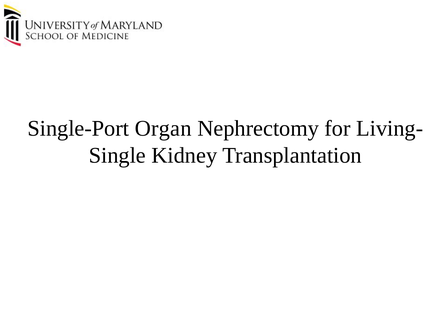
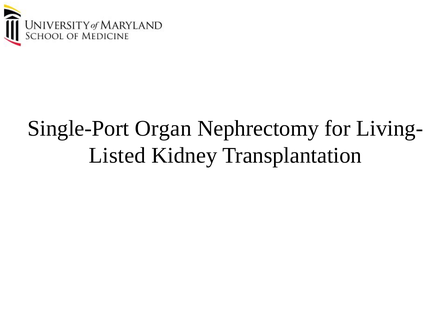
Single: Single -> Listed
